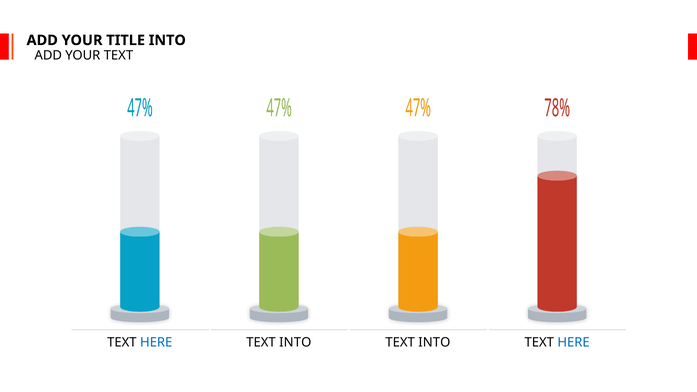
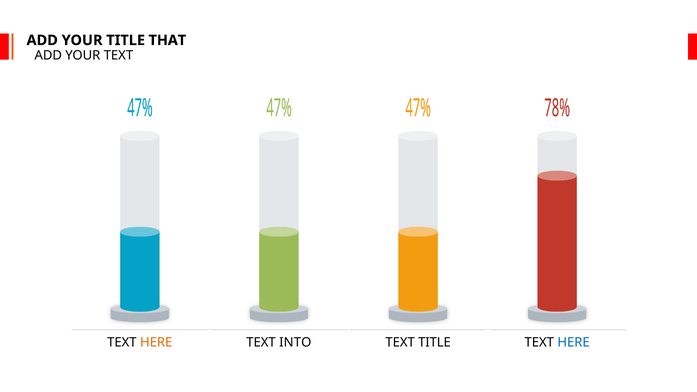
TITLE INTO: INTO -> THAT
HERE at (156, 343) colour: blue -> orange
INTO at (434, 343): INTO -> TITLE
